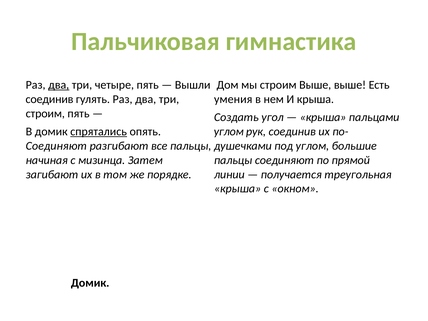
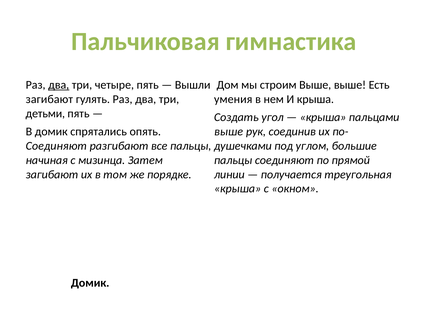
соединив at (49, 99): соединив -> загибают
строим at (45, 114): строим -> детьми
спрятались underline: present -> none
углом at (229, 132): углом -> выше
